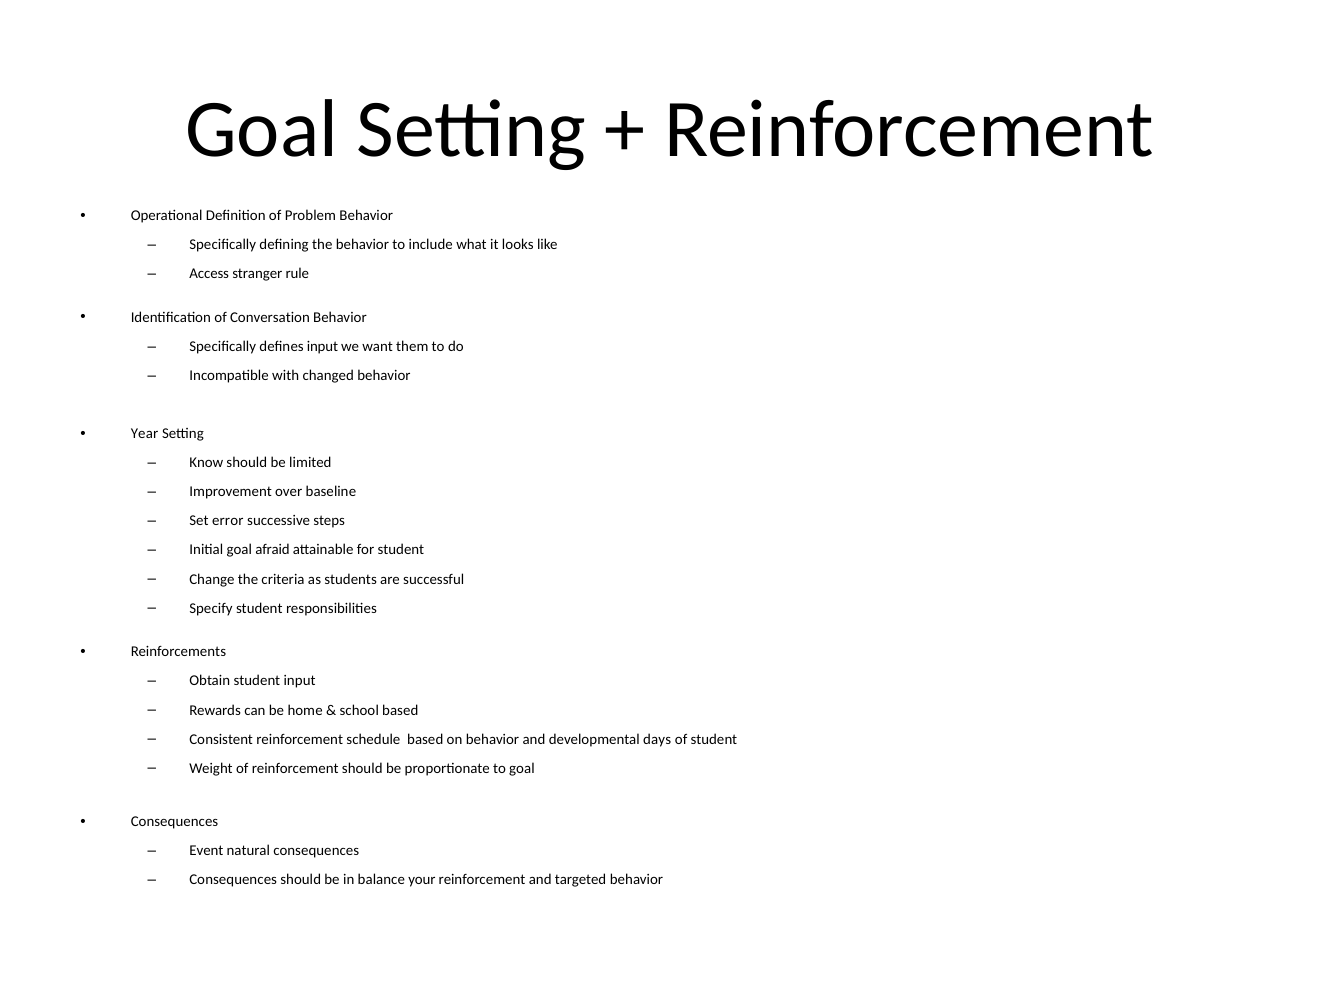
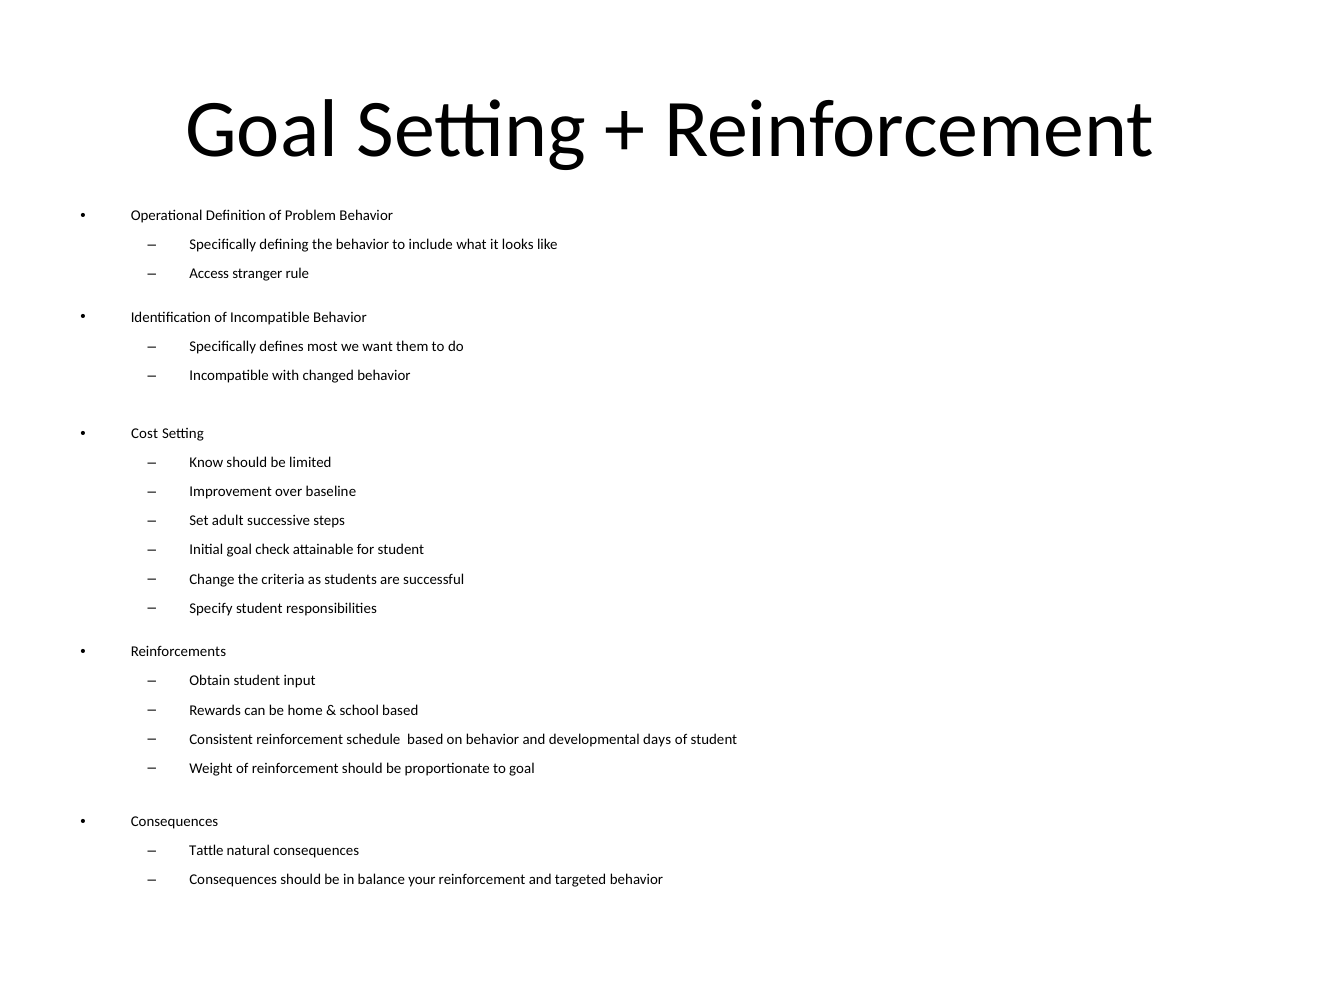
of Conversation: Conversation -> Incompatible
defines input: input -> most
Year: Year -> Cost
error: error -> adult
afraid: afraid -> check
Event: Event -> Tattle
